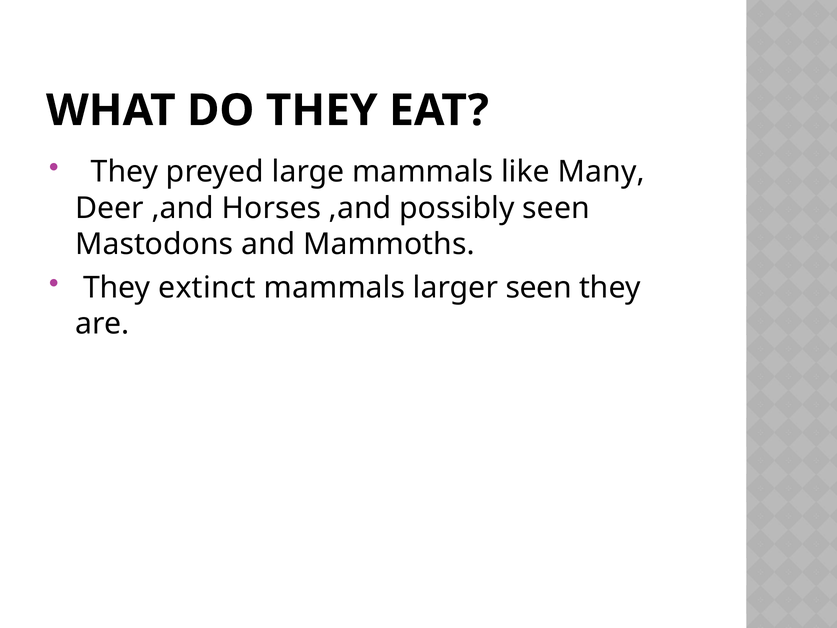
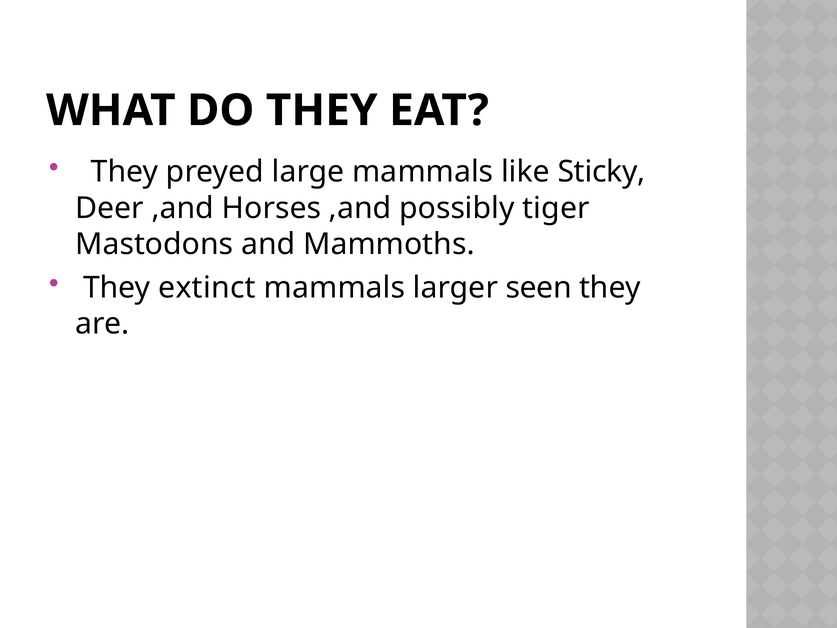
Many: Many -> Sticky
possibly seen: seen -> tiger
